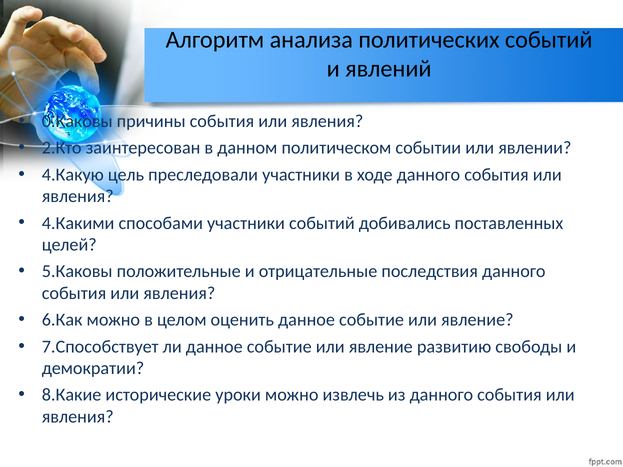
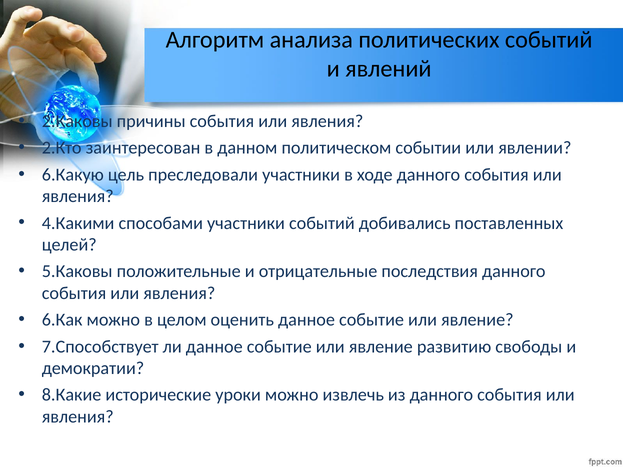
0.Каковы: 0.Каковы -> 2.Каковы
4.Какую: 4.Какую -> 6.Какую
